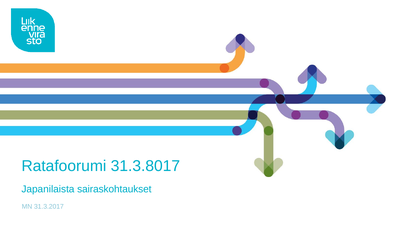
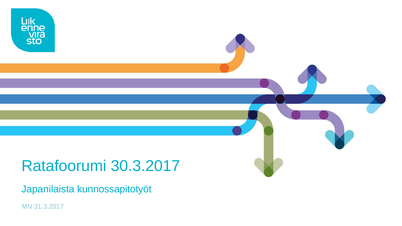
31.3.8017: 31.3.8017 -> 30.3.2017
sairaskohtaukset: sairaskohtaukset -> kunnossapitotyöt
